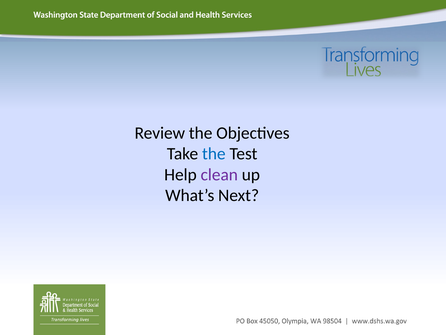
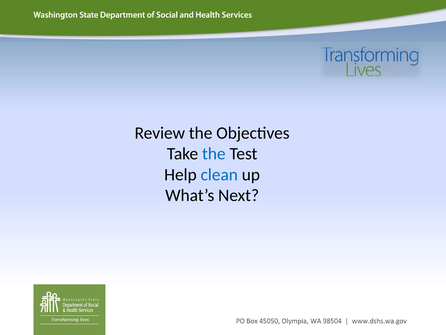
clean colour: purple -> blue
